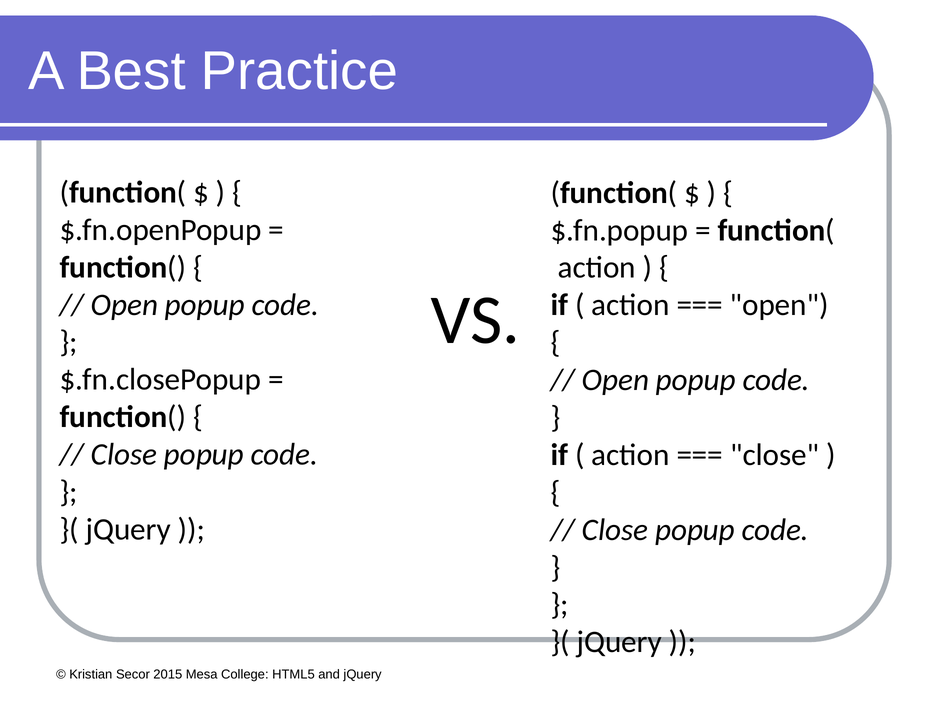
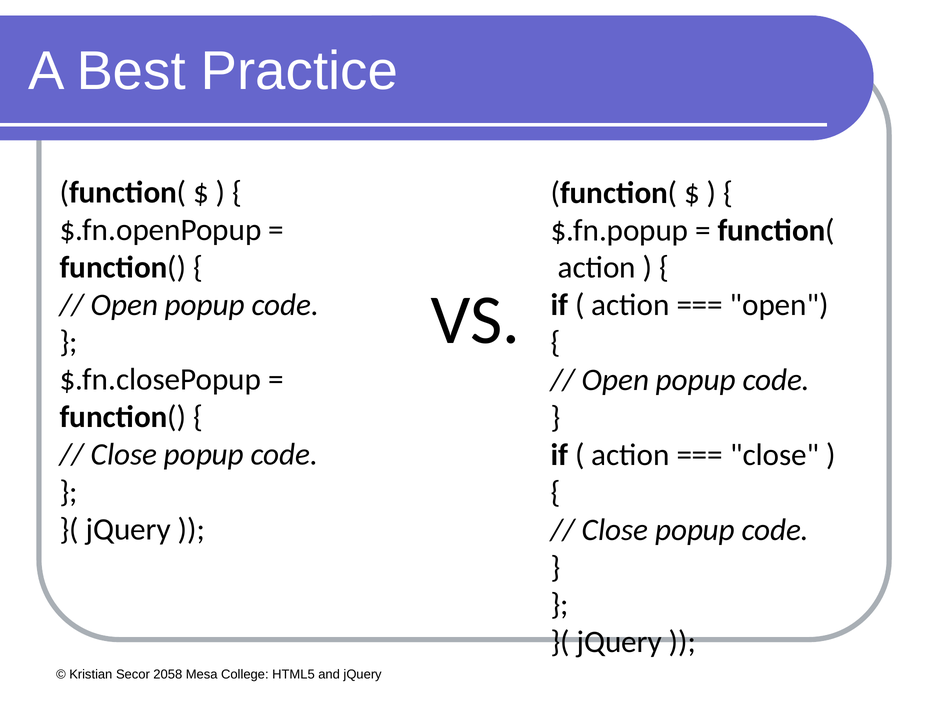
2015: 2015 -> 2058
